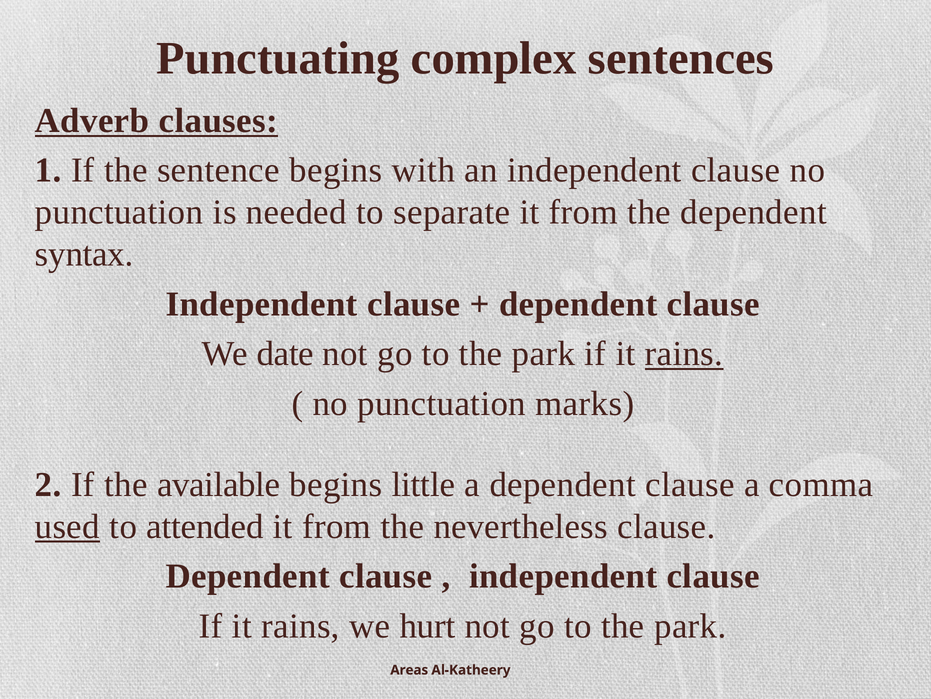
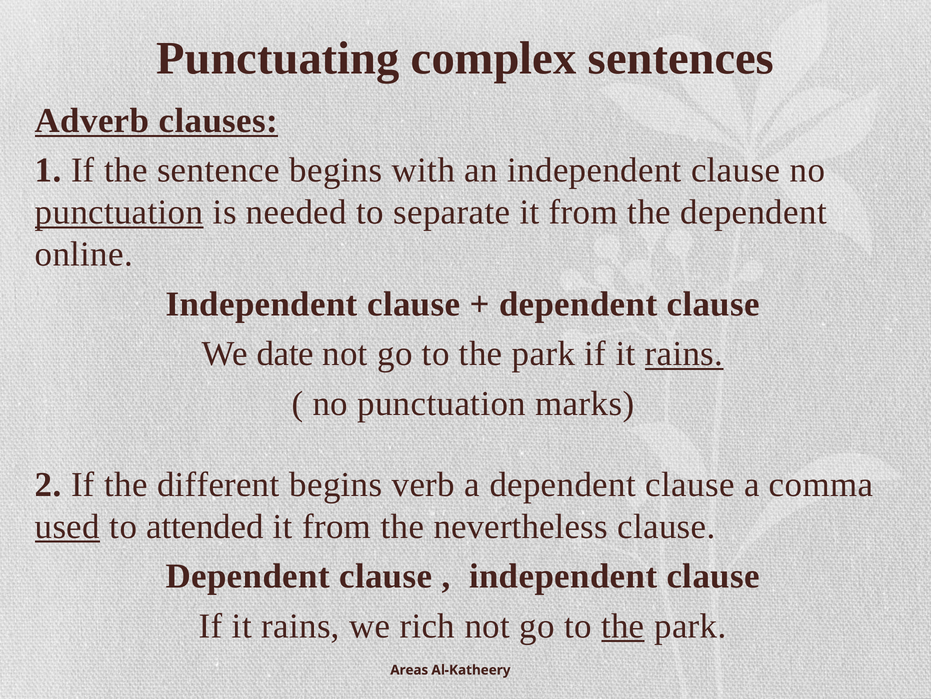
punctuation at (119, 212) underline: none -> present
syntax: syntax -> online
available: available -> different
little: little -> verb
hurt: hurt -> rich
the at (623, 625) underline: none -> present
